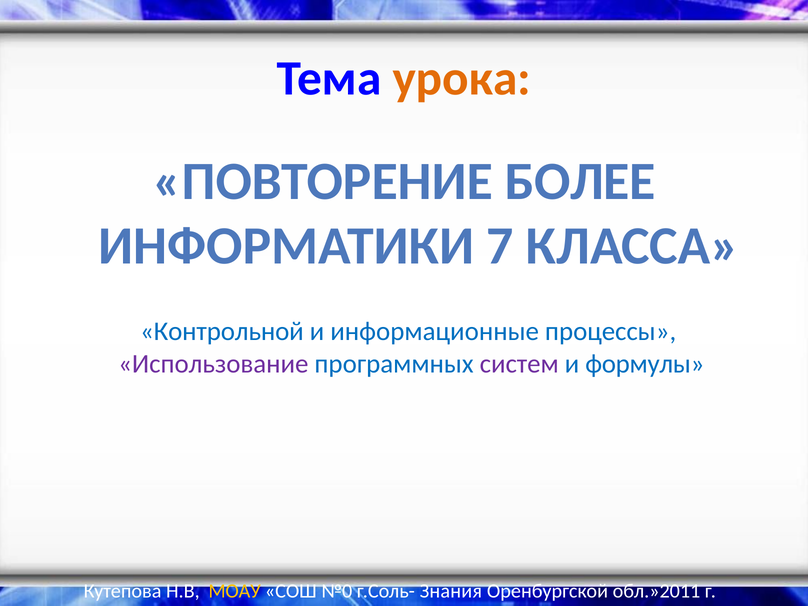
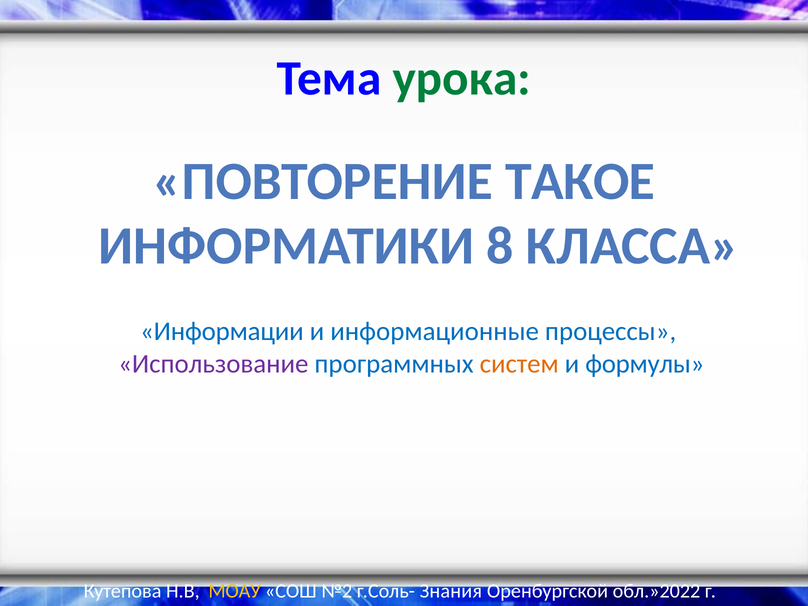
урока colour: orange -> green
БОЛЕЕ: БОЛЕЕ -> ТАКОЕ
7: 7 -> 8
Контрольной: Контрольной -> Информации
систем colour: purple -> orange
№0: №0 -> №2
обл.»2011: обл.»2011 -> обл.»2022
